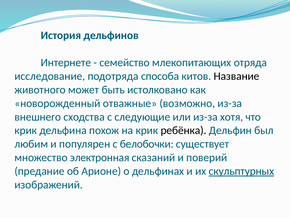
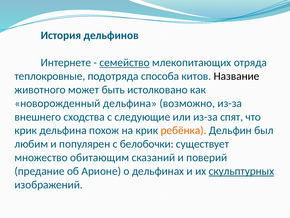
семейство underline: none -> present
исследование: исследование -> теплокровные
новорожденный отважные: отважные -> дельфина
хотя: хотя -> спят
ребёнка colour: black -> orange
электронная: электронная -> обитающим
